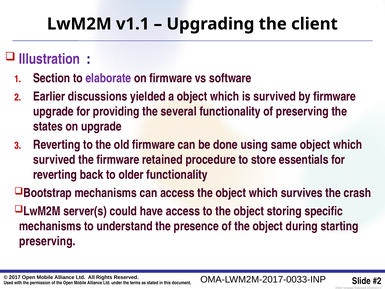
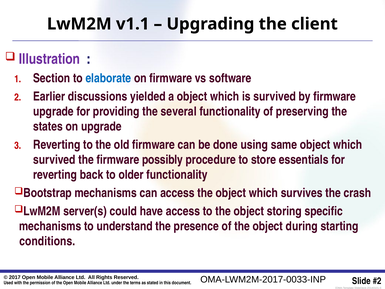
elaborate colour: purple -> blue
retained: retained -> possibly
preserving at (47, 241): preserving -> conditions
